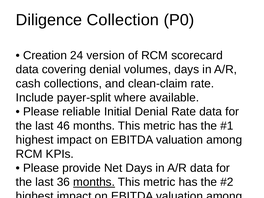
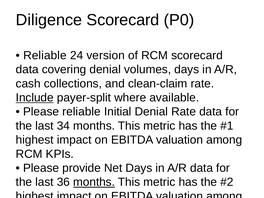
Diligence Collection: Collection -> Scorecard
Creation at (45, 55): Creation -> Reliable
Include underline: none -> present
46: 46 -> 34
